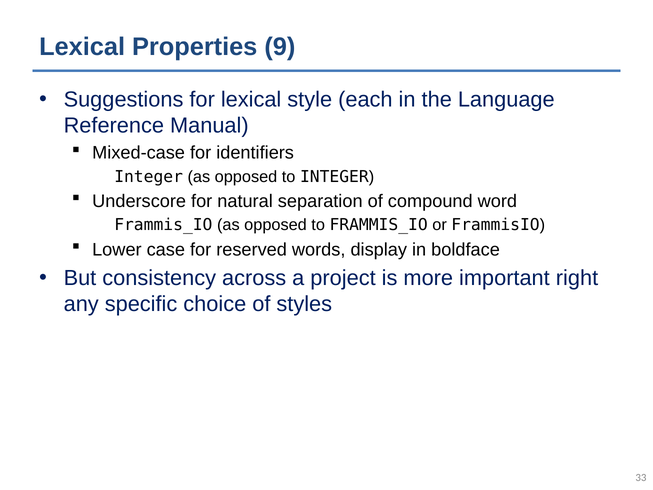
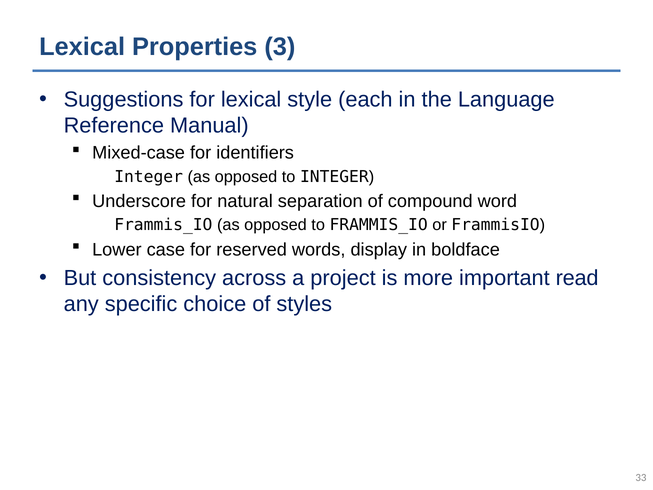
9: 9 -> 3
right: right -> read
